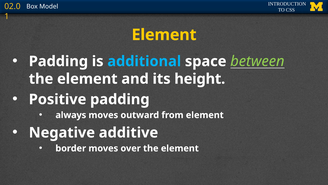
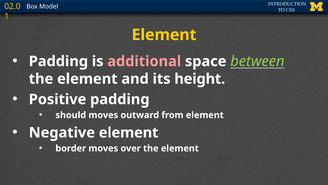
additional colour: light blue -> pink
always: always -> should
Negative additive: additive -> element
